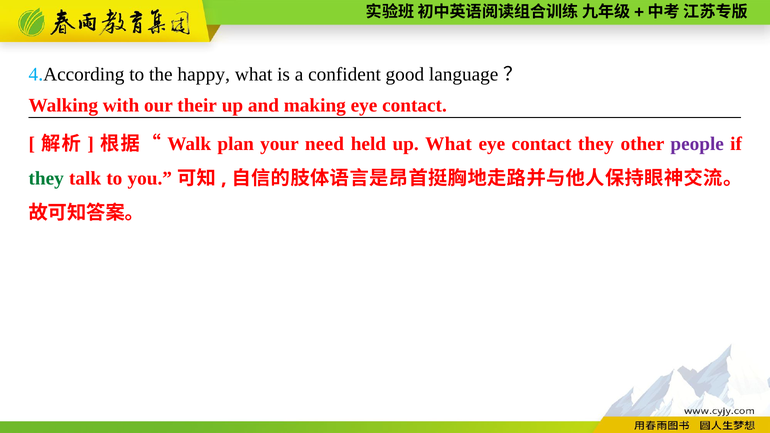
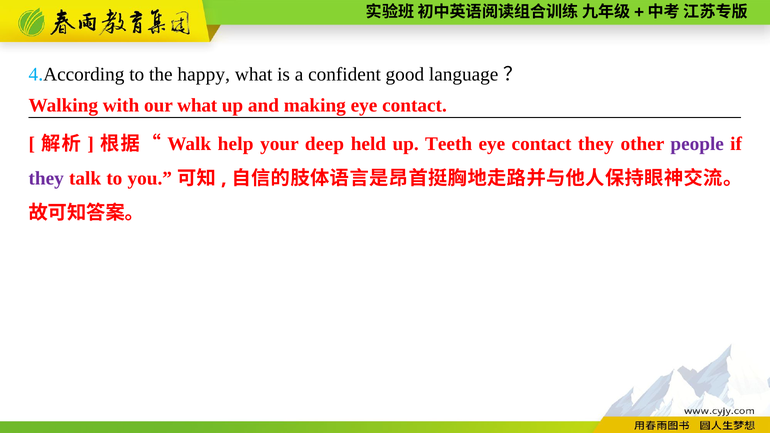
their at (197, 106): their -> what
plan: plan -> help
need: need -> deep
up What: What -> Teeth
they at (46, 179) colour: green -> purple
